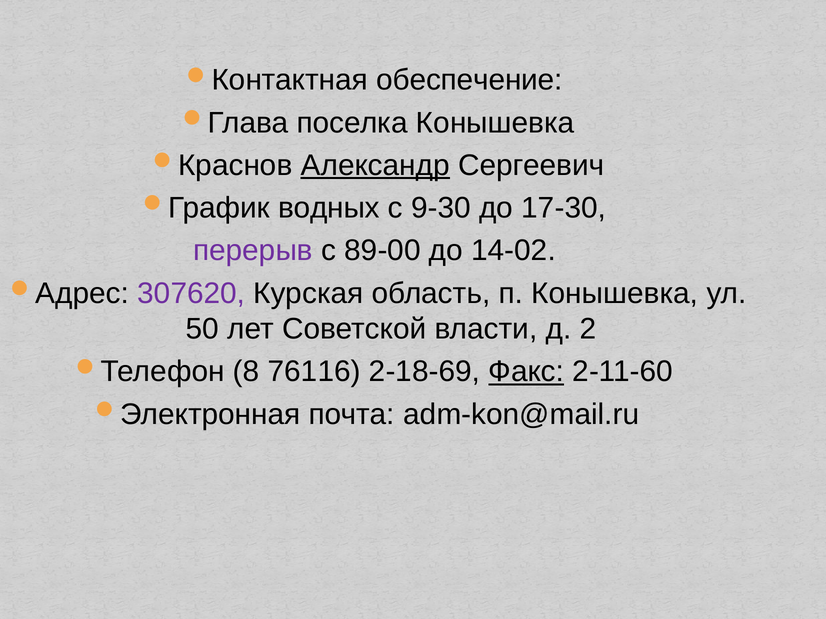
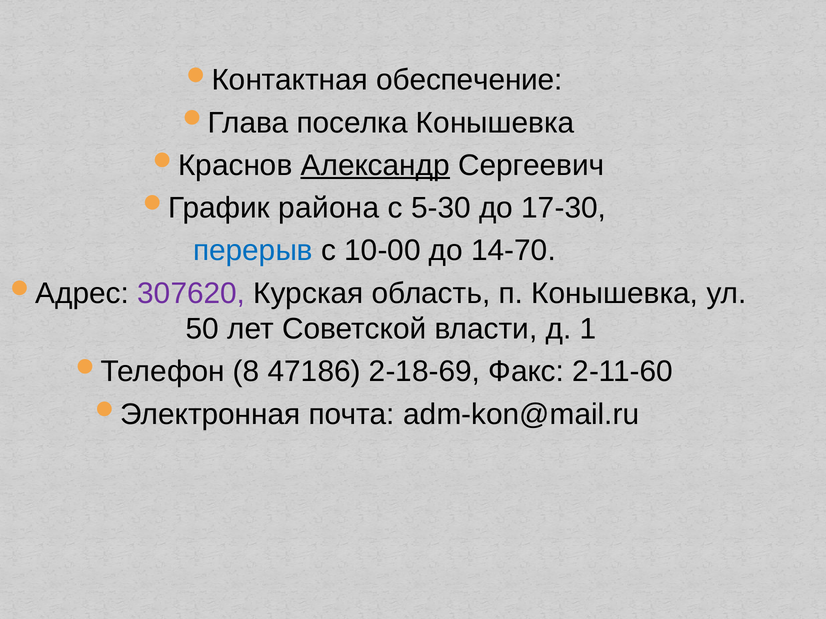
водных: водных -> района
9-30: 9-30 -> 5-30
перерыв colour: purple -> blue
89-00: 89-00 -> 10-00
14-02: 14-02 -> 14-70
2: 2 -> 1
76116: 76116 -> 47186
Факс underline: present -> none
